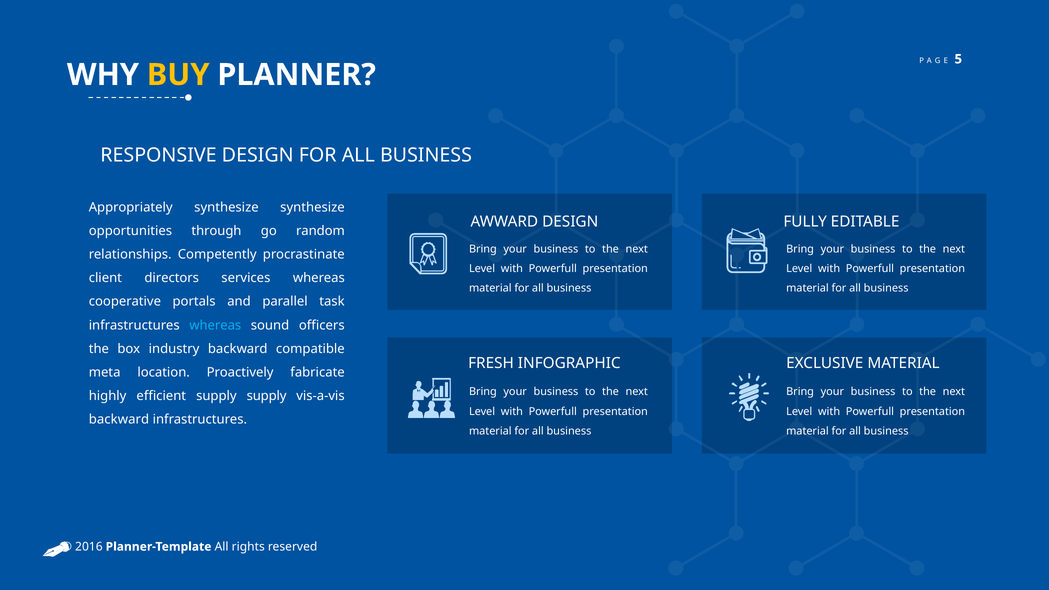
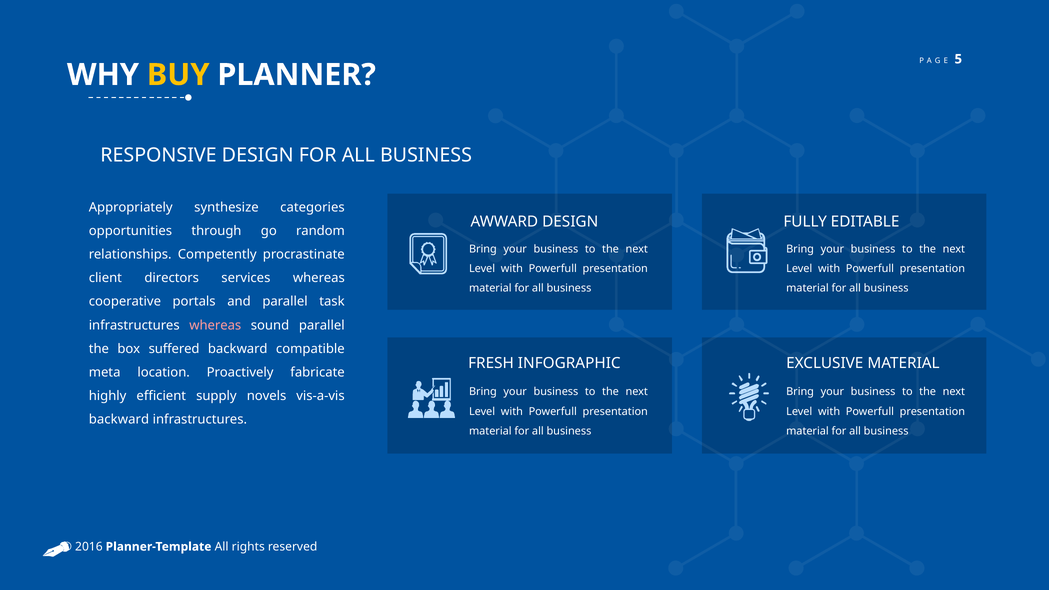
synthesize synthesize: synthesize -> categories
whereas at (215, 325) colour: light blue -> pink
sound officers: officers -> parallel
industry: industry -> suffered
supply supply: supply -> novels
